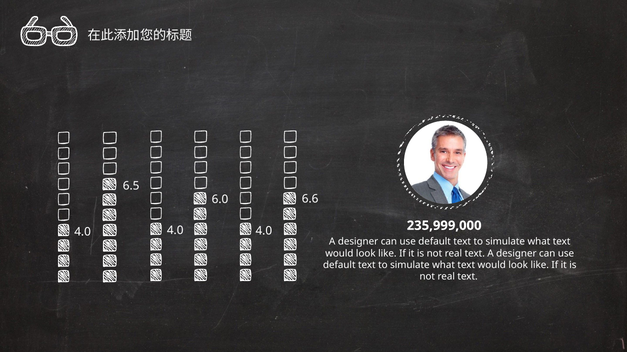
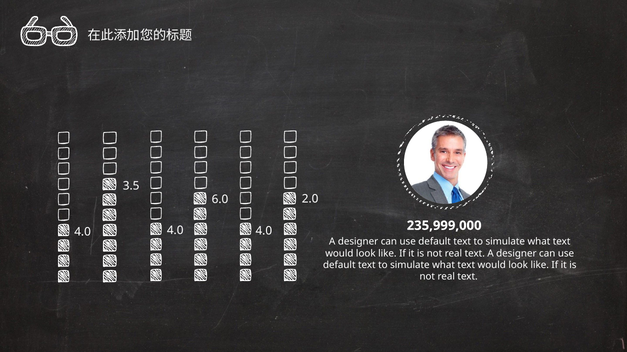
6.5: 6.5 -> 3.5
6.6: 6.6 -> 2.0
